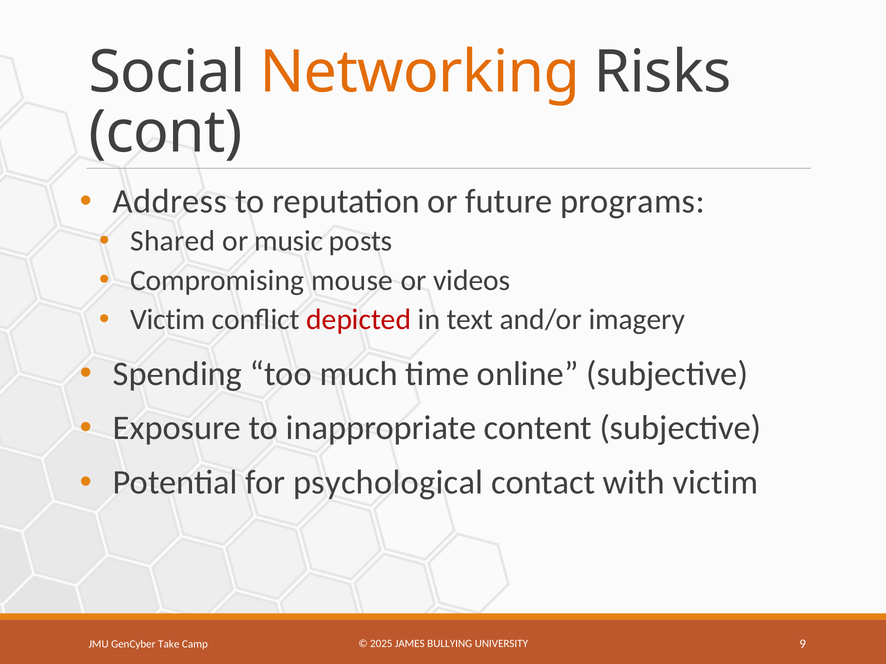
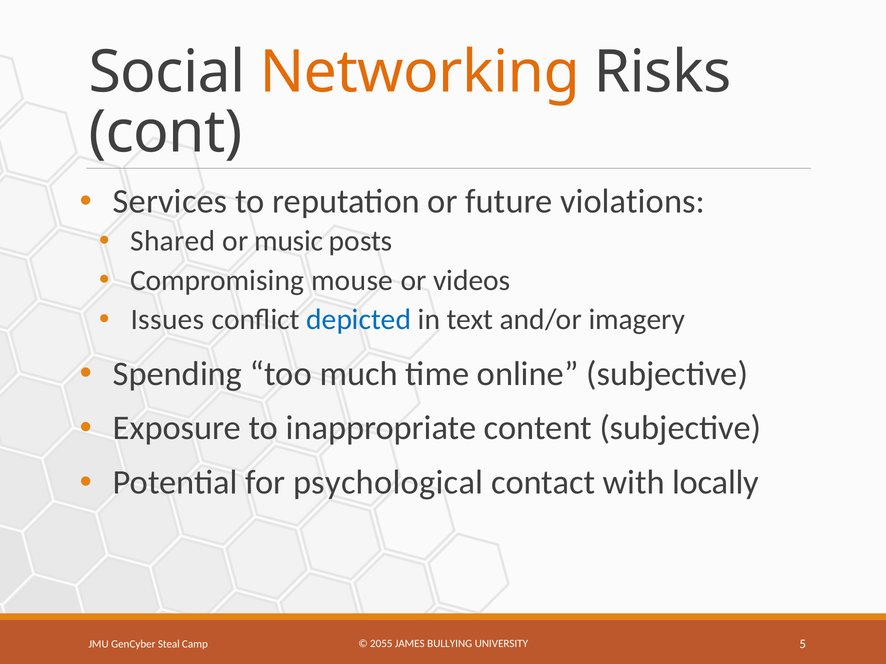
Address: Address -> Services
programs: programs -> violations
Victim at (168, 320): Victim -> Issues
depicted colour: red -> blue
with victim: victim -> locally
Take: Take -> Steal
2025: 2025 -> 2055
9: 9 -> 5
